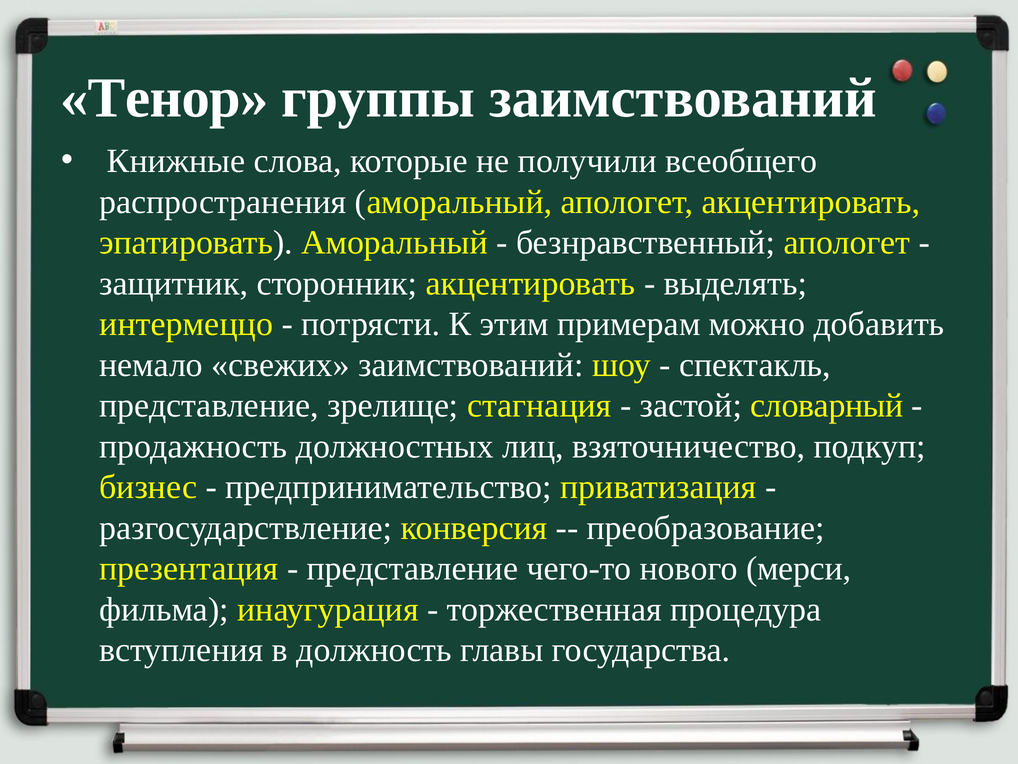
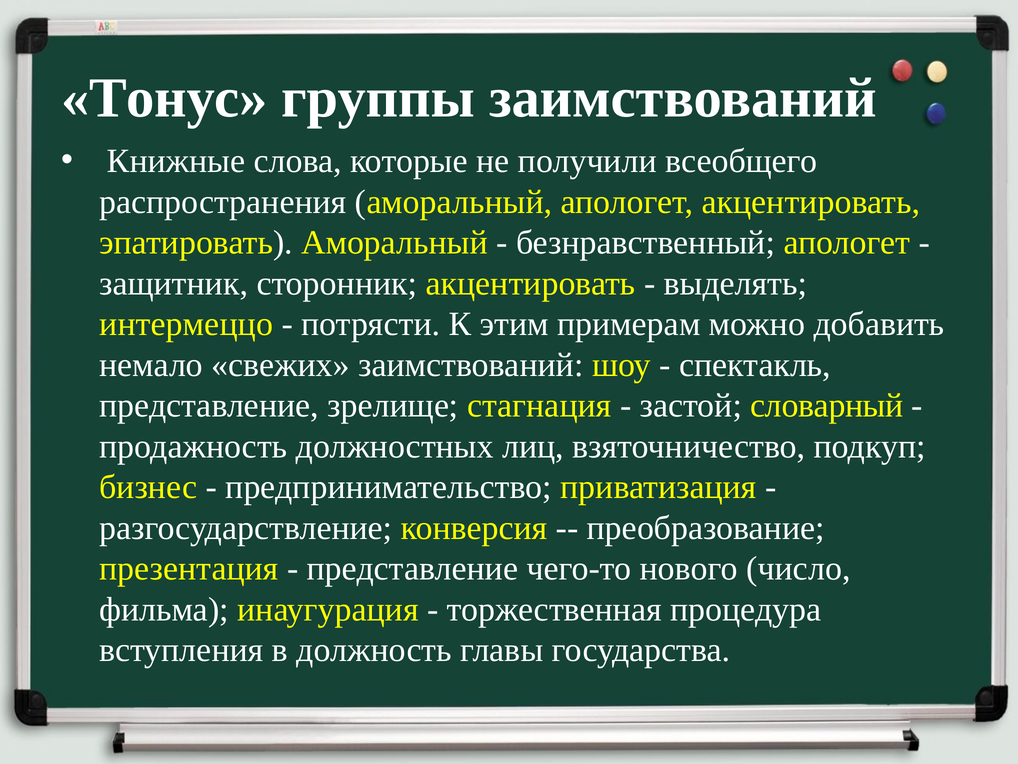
Тенор: Тенор -> Тонус
мерси: мерси -> число
